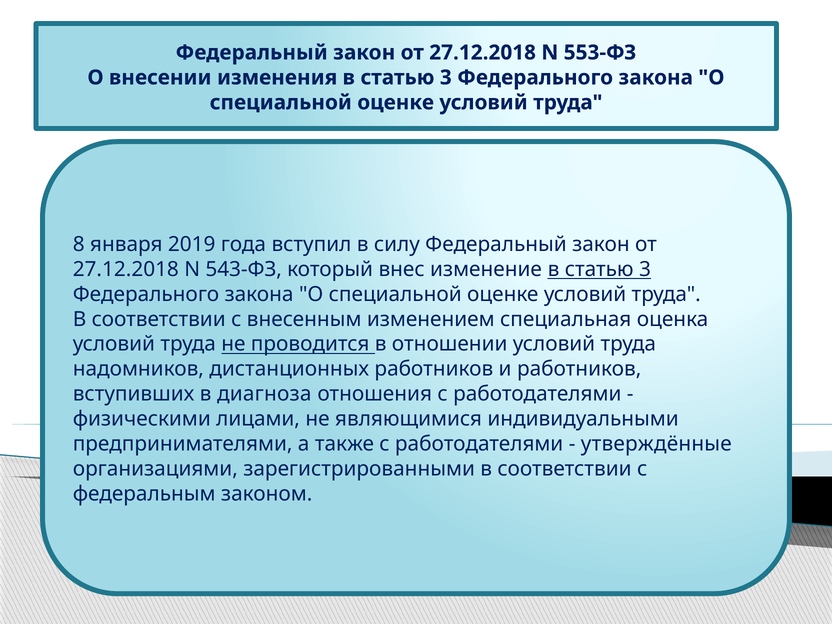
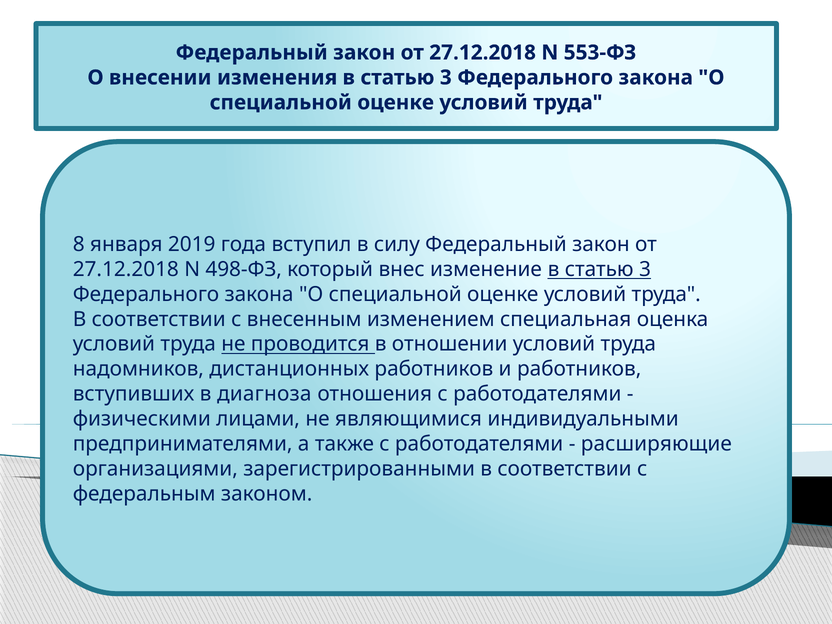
543-ФЗ: 543-ФЗ -> 498-ФЗ
утверждённые: утверждённые -> расширяющие
